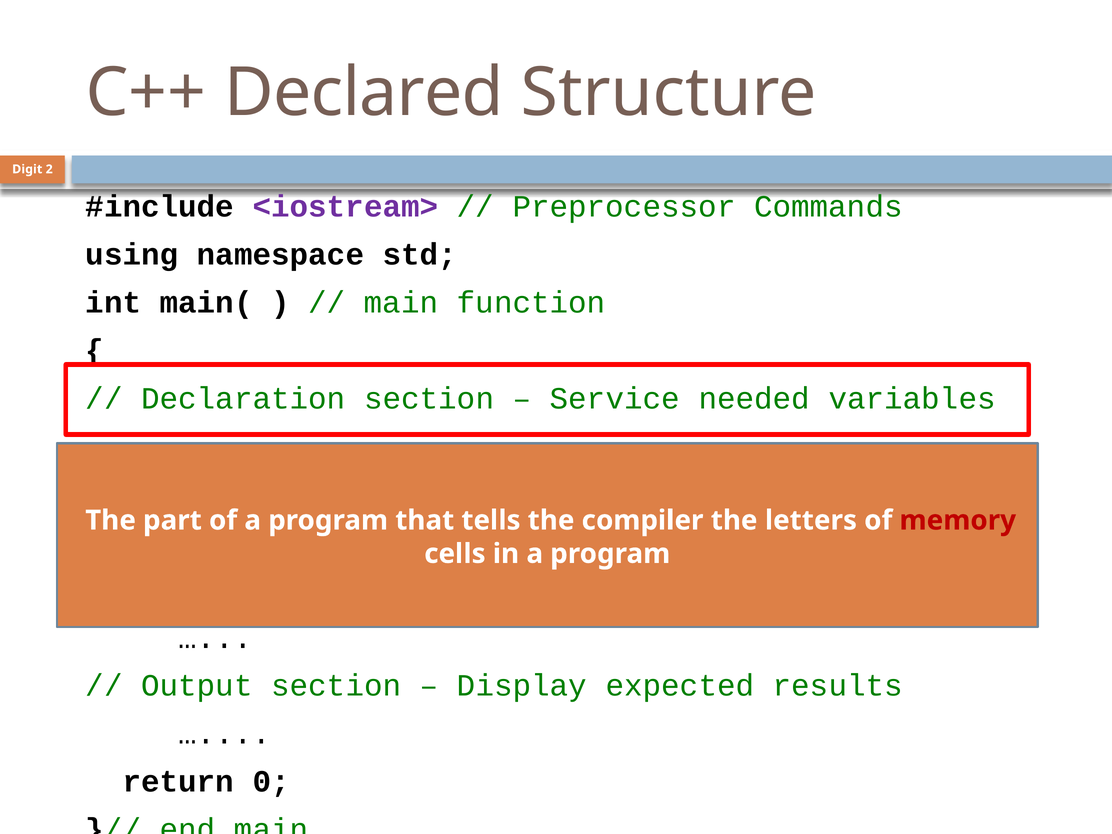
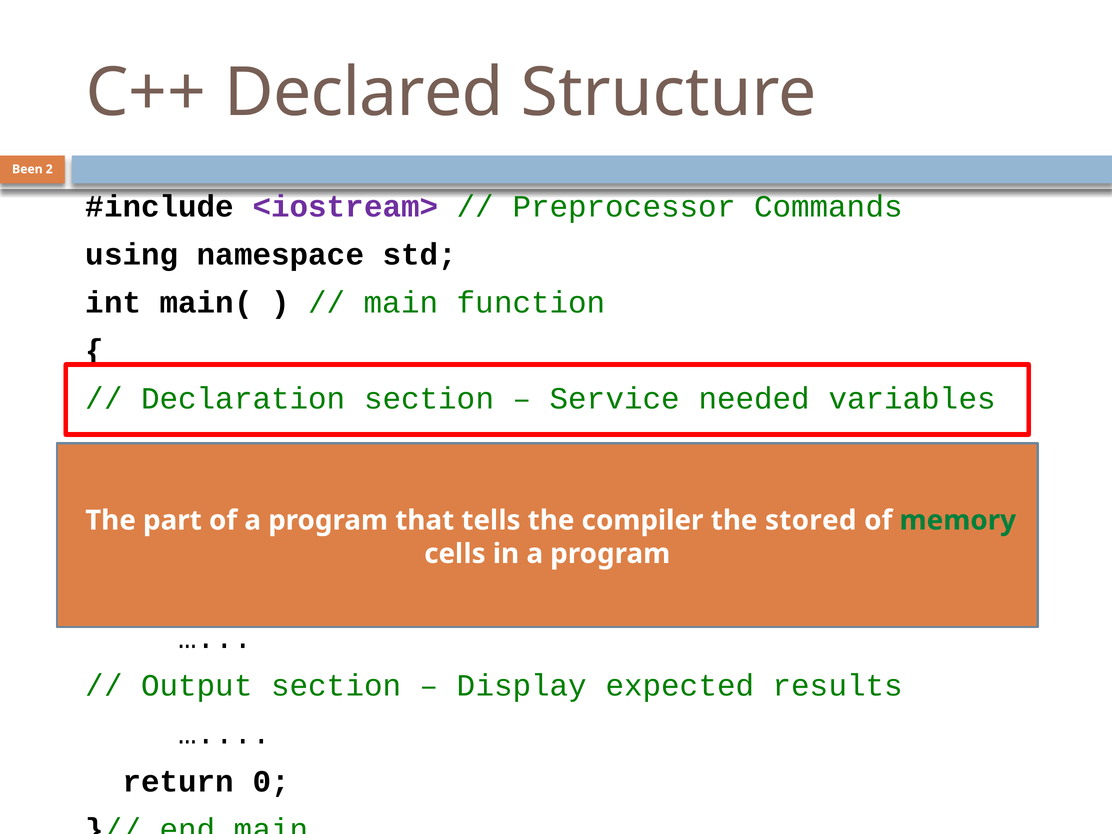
Digit: Digit -> Been
letters: letters -> stored
memory colour: red -> green
